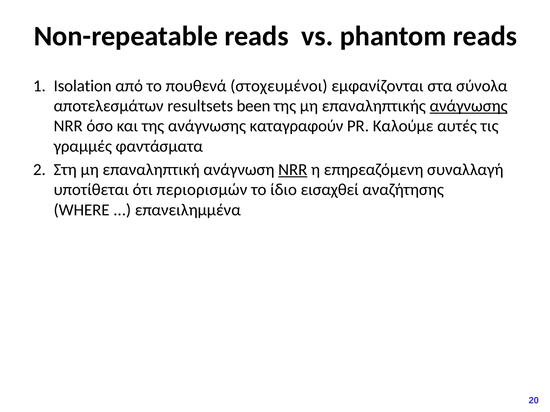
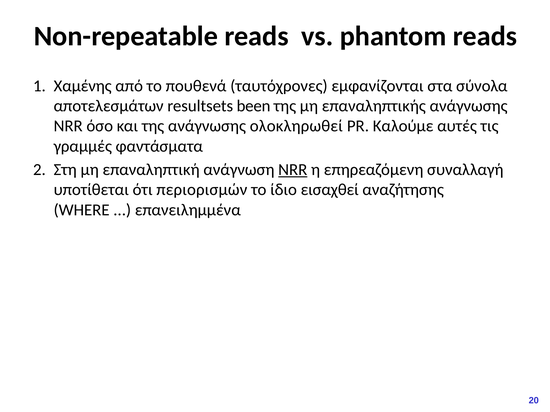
Isolation: Isolation -> Χαμένης
στοχευμένοι: στοχευμένοι -> ταυτόχρονες
ανάγνωσης at (469, 106) underline: present -> none
καταγραφούν: καταγραφούν -> ολοκληρωθεί
